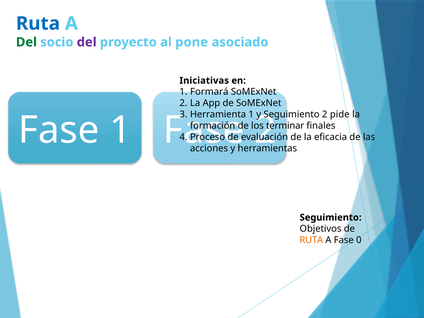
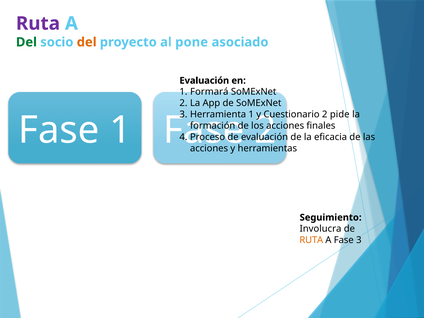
Ruta at (38, 23) colour: blue -> purple
del at (87, 42) colour: purple -> orange
Iniciativas at (204, 81): Iniciativas -> Evaluación
y Seguimiento: Seguimiento -> Cuestionario
terminar at (285, 126): terminar -> acciones
Objetivos: Objetivos -> Involucra
Fase 0: 0 -> 3
